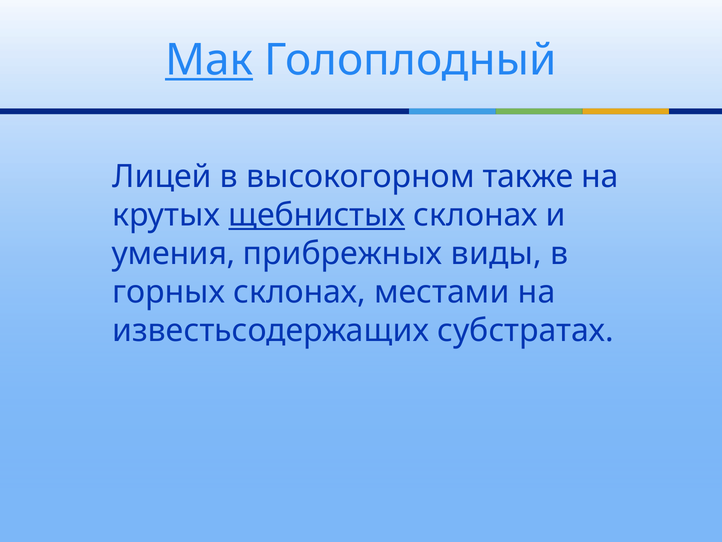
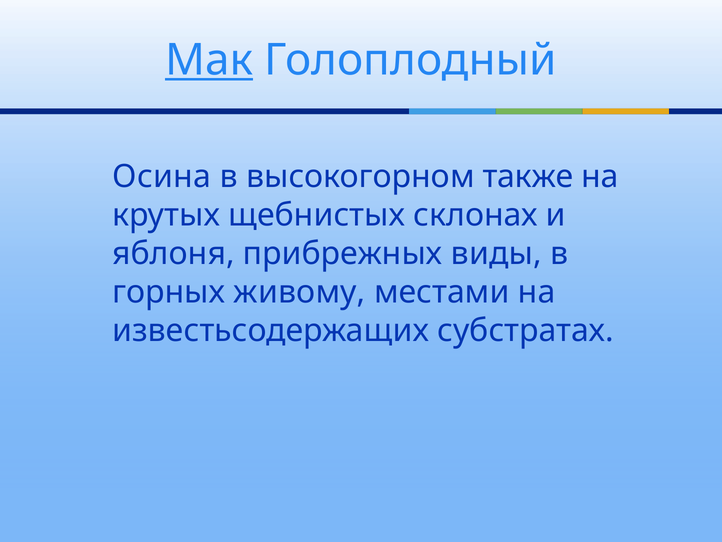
Лицей: Лицей -> Осина
щебнистых underline: present -> none
умения: умения -> яблоня
горных склонах: склонах -> живому
